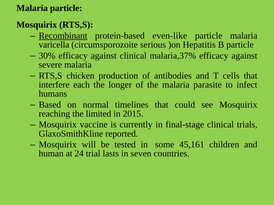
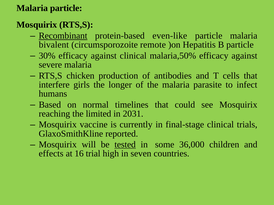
varicella: varicella -> bivalent
serious: serious -> remote
malaria,37%: malaria,37% -> malaria,50%
each: each -> girls
2015: 2015 -> 2031
tested underline: none -> present
45,161: 45,161 -> 36,000
human: human -> effects
24: 24 -> 16
lasts: lasts -> high
